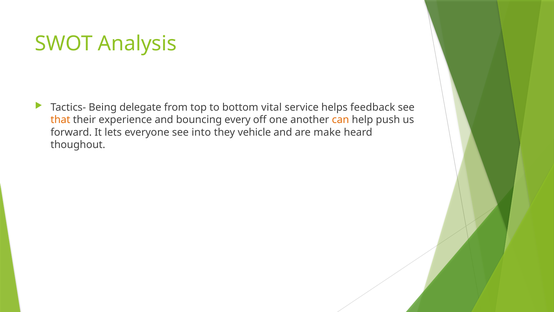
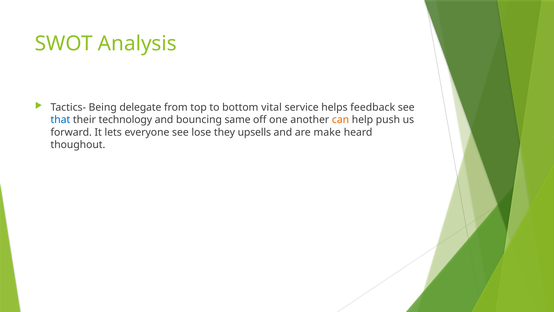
that colour: orange -> blue
experience: experience -> technology
every: every -> same
into: into -> lose
vehicle: vehicle -> upsells
